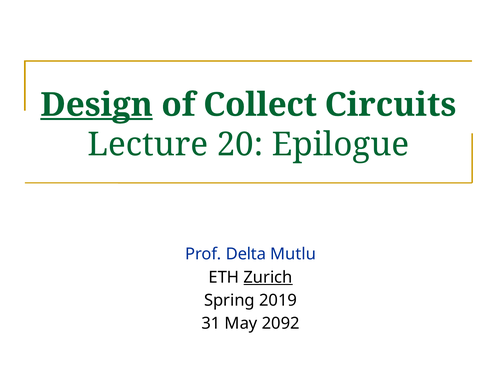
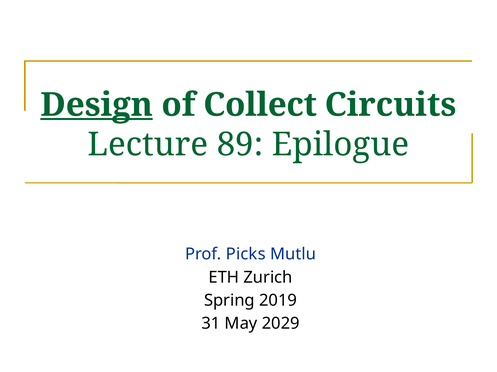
20: 20 -> 89
Delta: Delta -> Picks
Zurich underline: present -> none
2092: 2092 -> 2029
